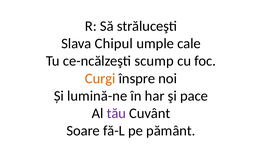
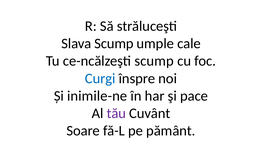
Slava Chipul: Chipul -> Scump
Curgi colour: orange -> blue
lumină-ne: lumină-ne -> inimile-ne
